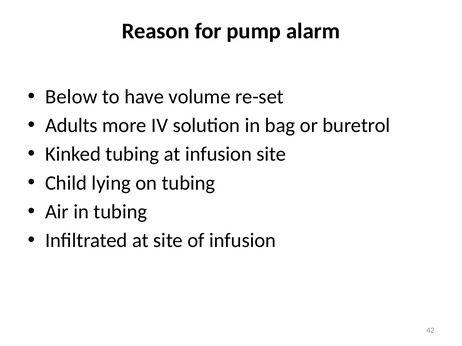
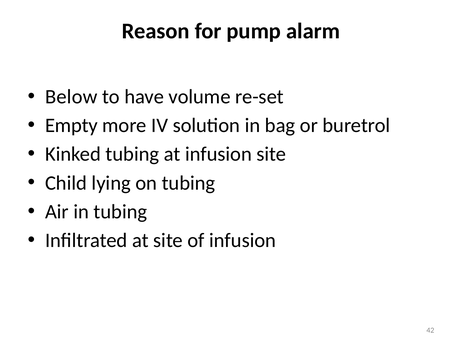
Adults: Adults -> Empty
